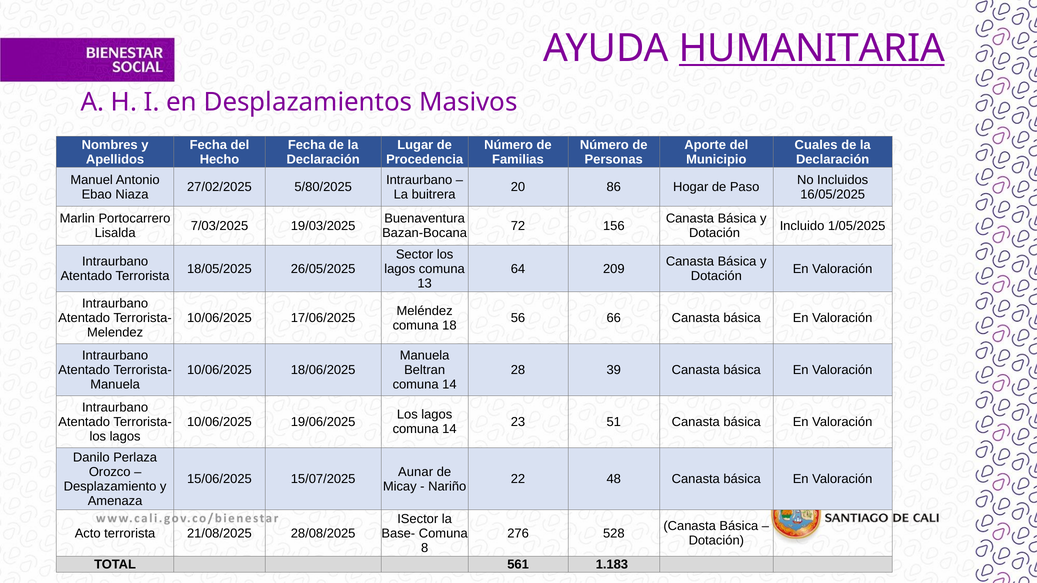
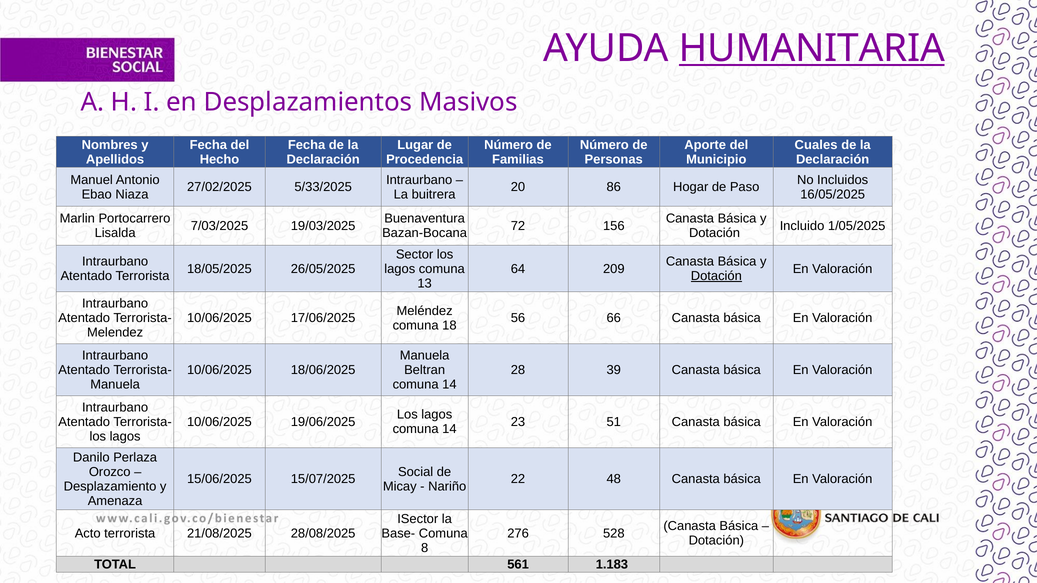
5/80/2025: 5/80/2025 -> 5/33/2025
Dotación at (716, 276) underline: none -> present
Aunar: Aunar -> Social
